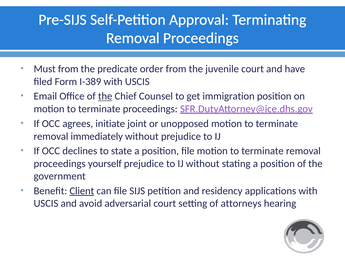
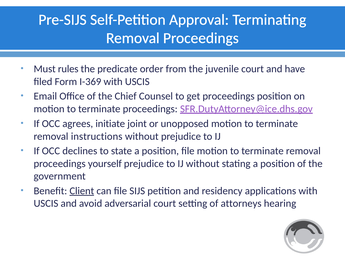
Must from: from -> rules
I-389: I-389 -> I-369
the at (105, 97) underline: present -> none
get immigration: immigration -> proceedings
immediately: immediately -> instructions
